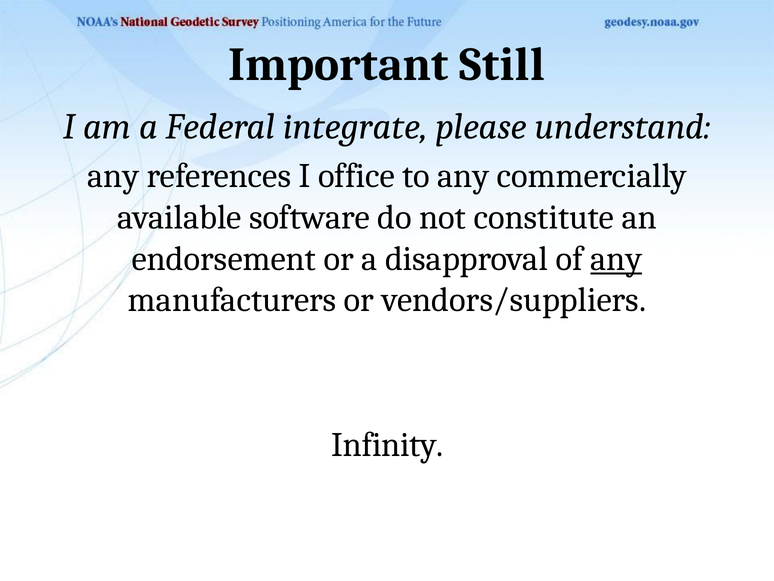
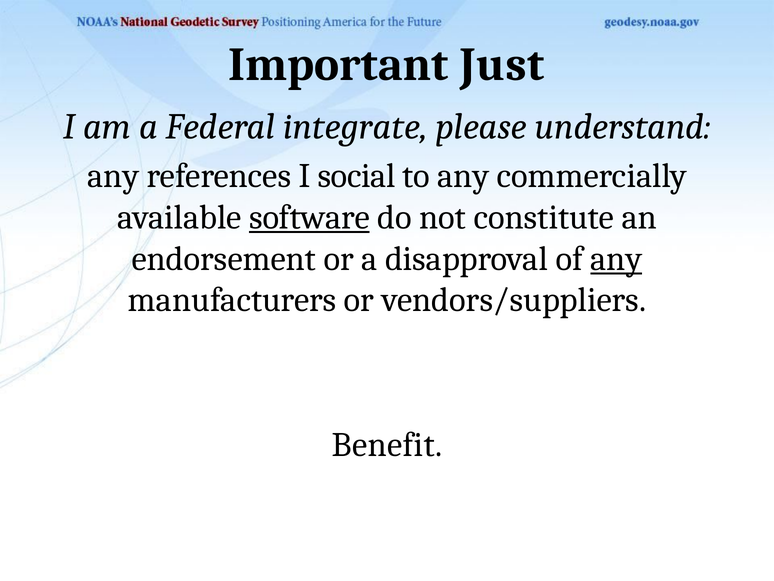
Still: Still -> Just
office: office -> social
software underline: none -> present
Infinity: Infinity -> Benefit
